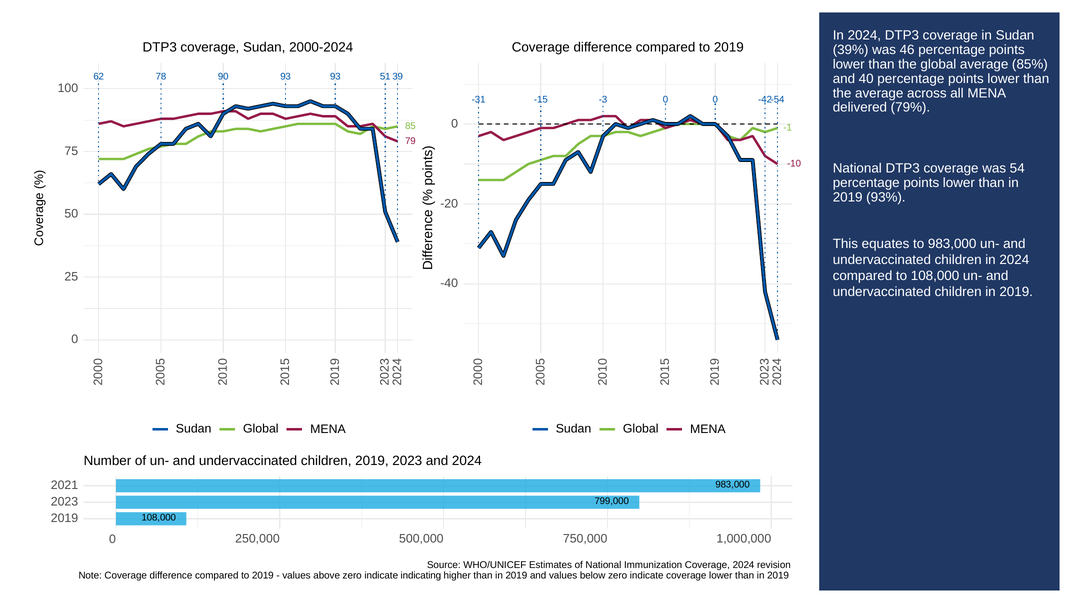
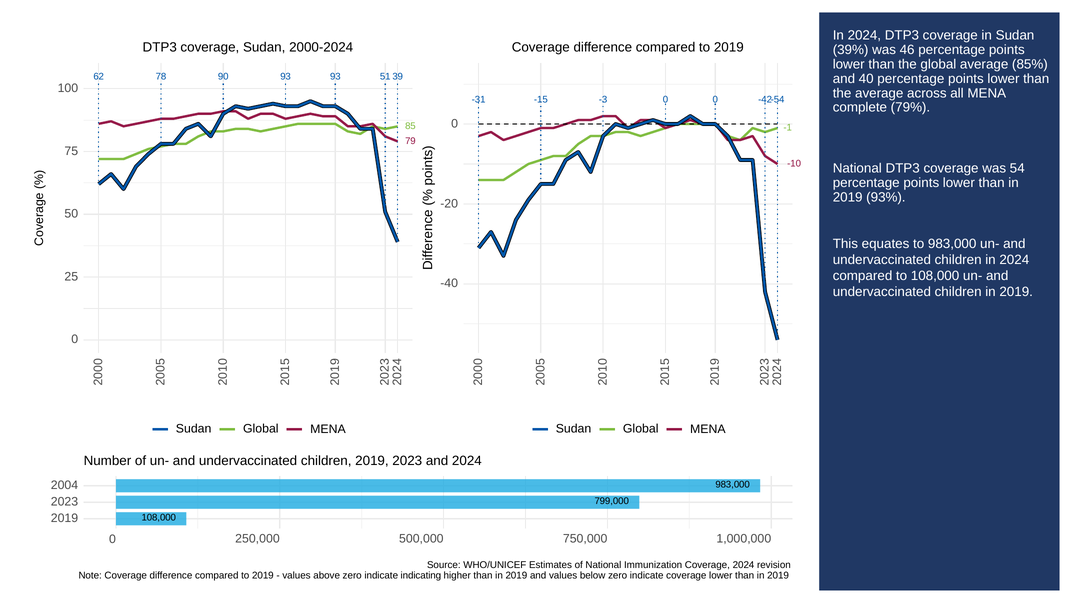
delivered: delivered -> complete
2021: 2021 -> 2004
